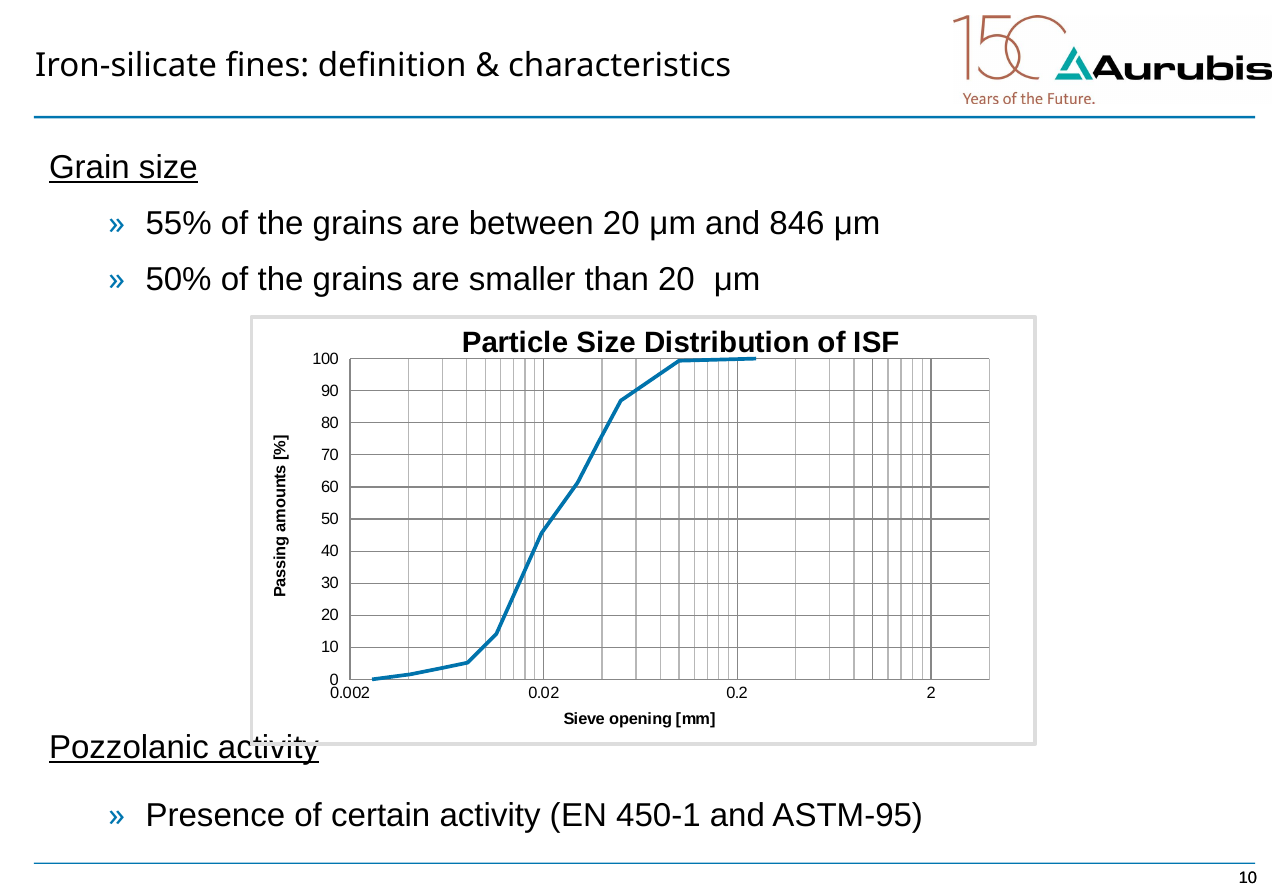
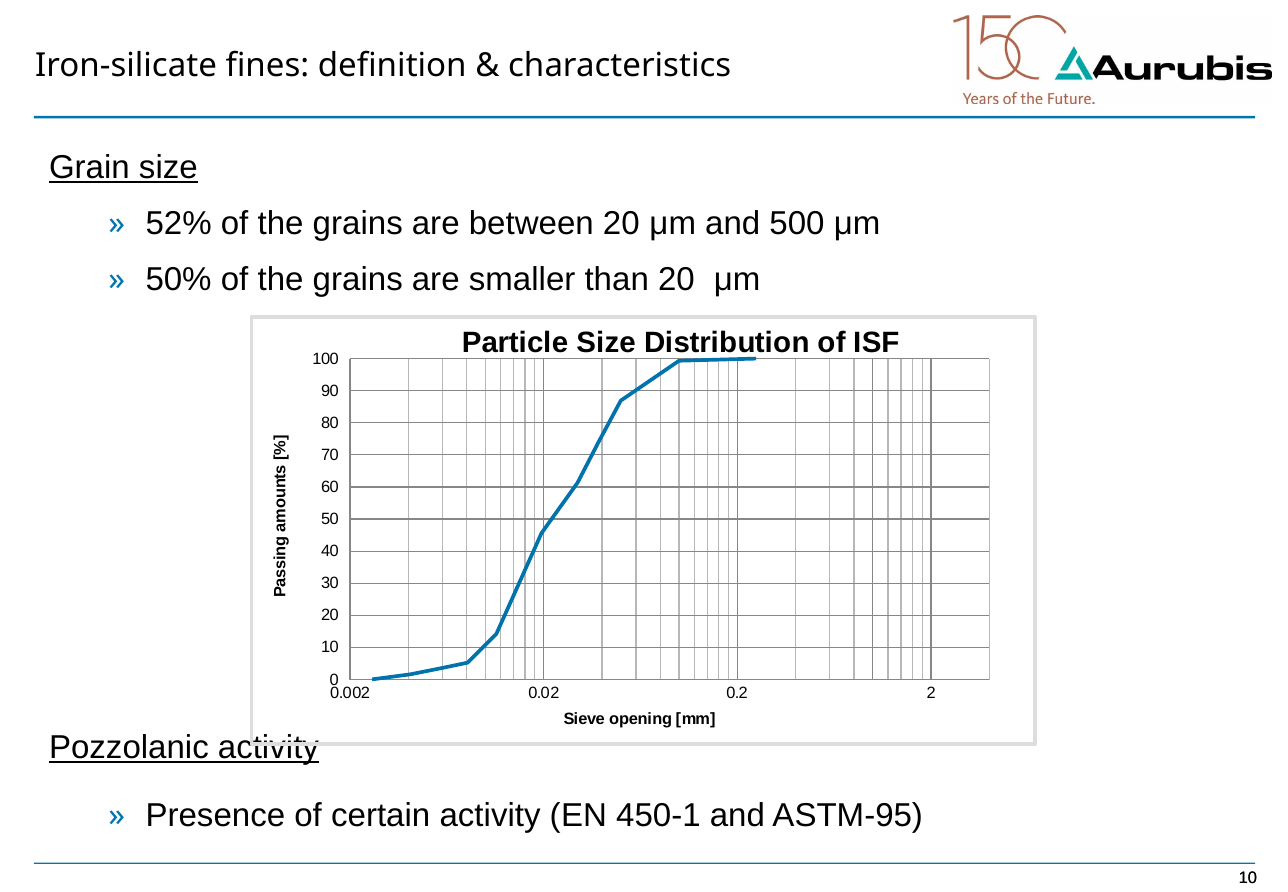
55%: 55% -> 52%
846: 846 -> 500
